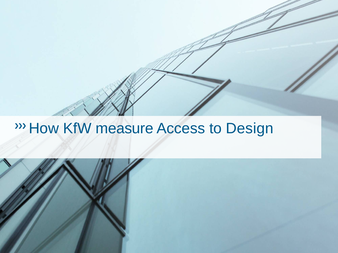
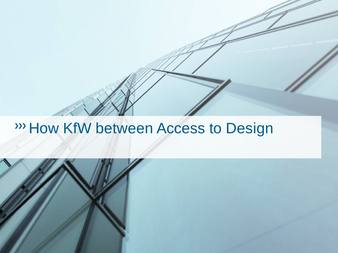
measure: measure -> between
